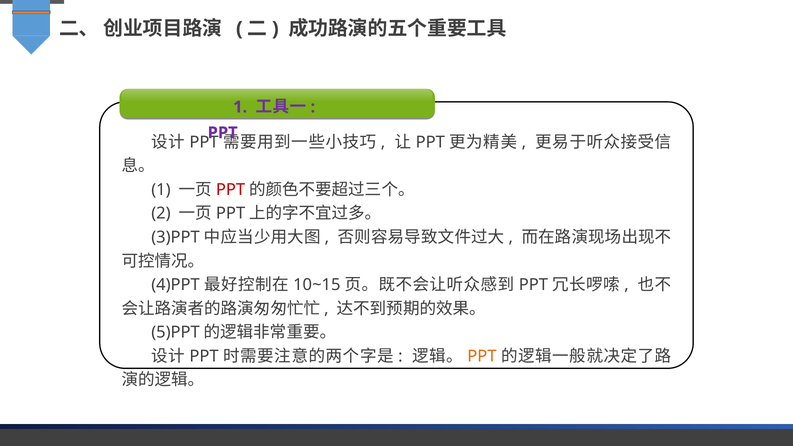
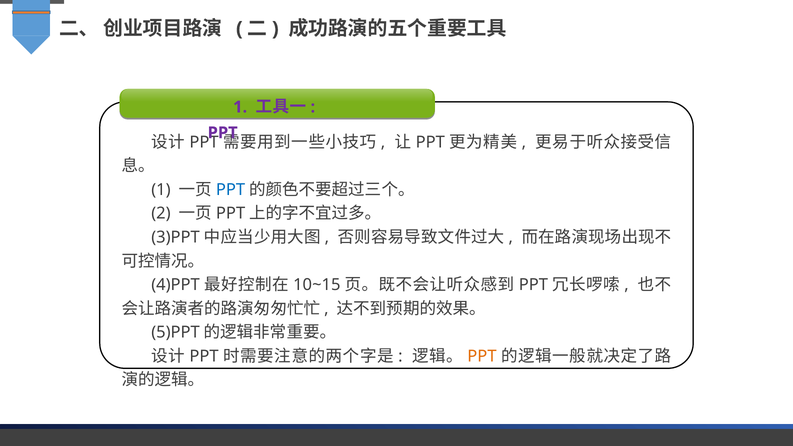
PPT at (231, 190) colour: red -> blue
